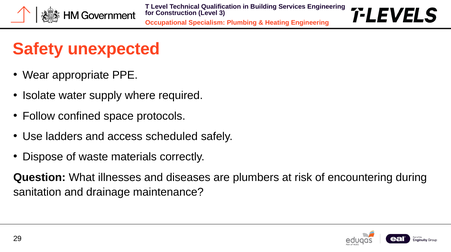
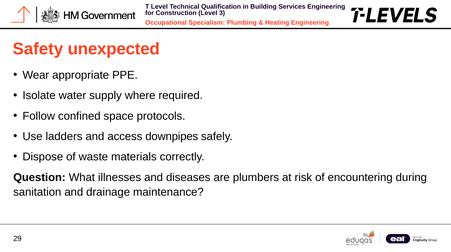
scheduled: scheduled -> downpipes
